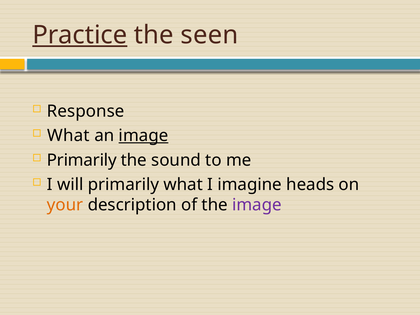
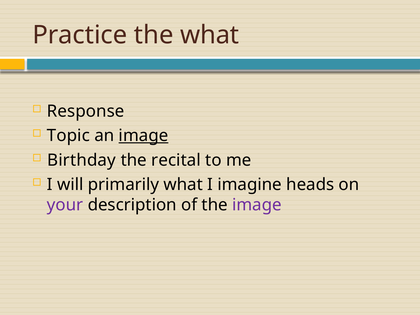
Practice underline: present -> none
the seen: seen -> what
What at (68, 136): What -> Topic
Primarily at (82, 160): Primarily -> Birthday
sound: sound -> recital
your colour: orange -> purple
